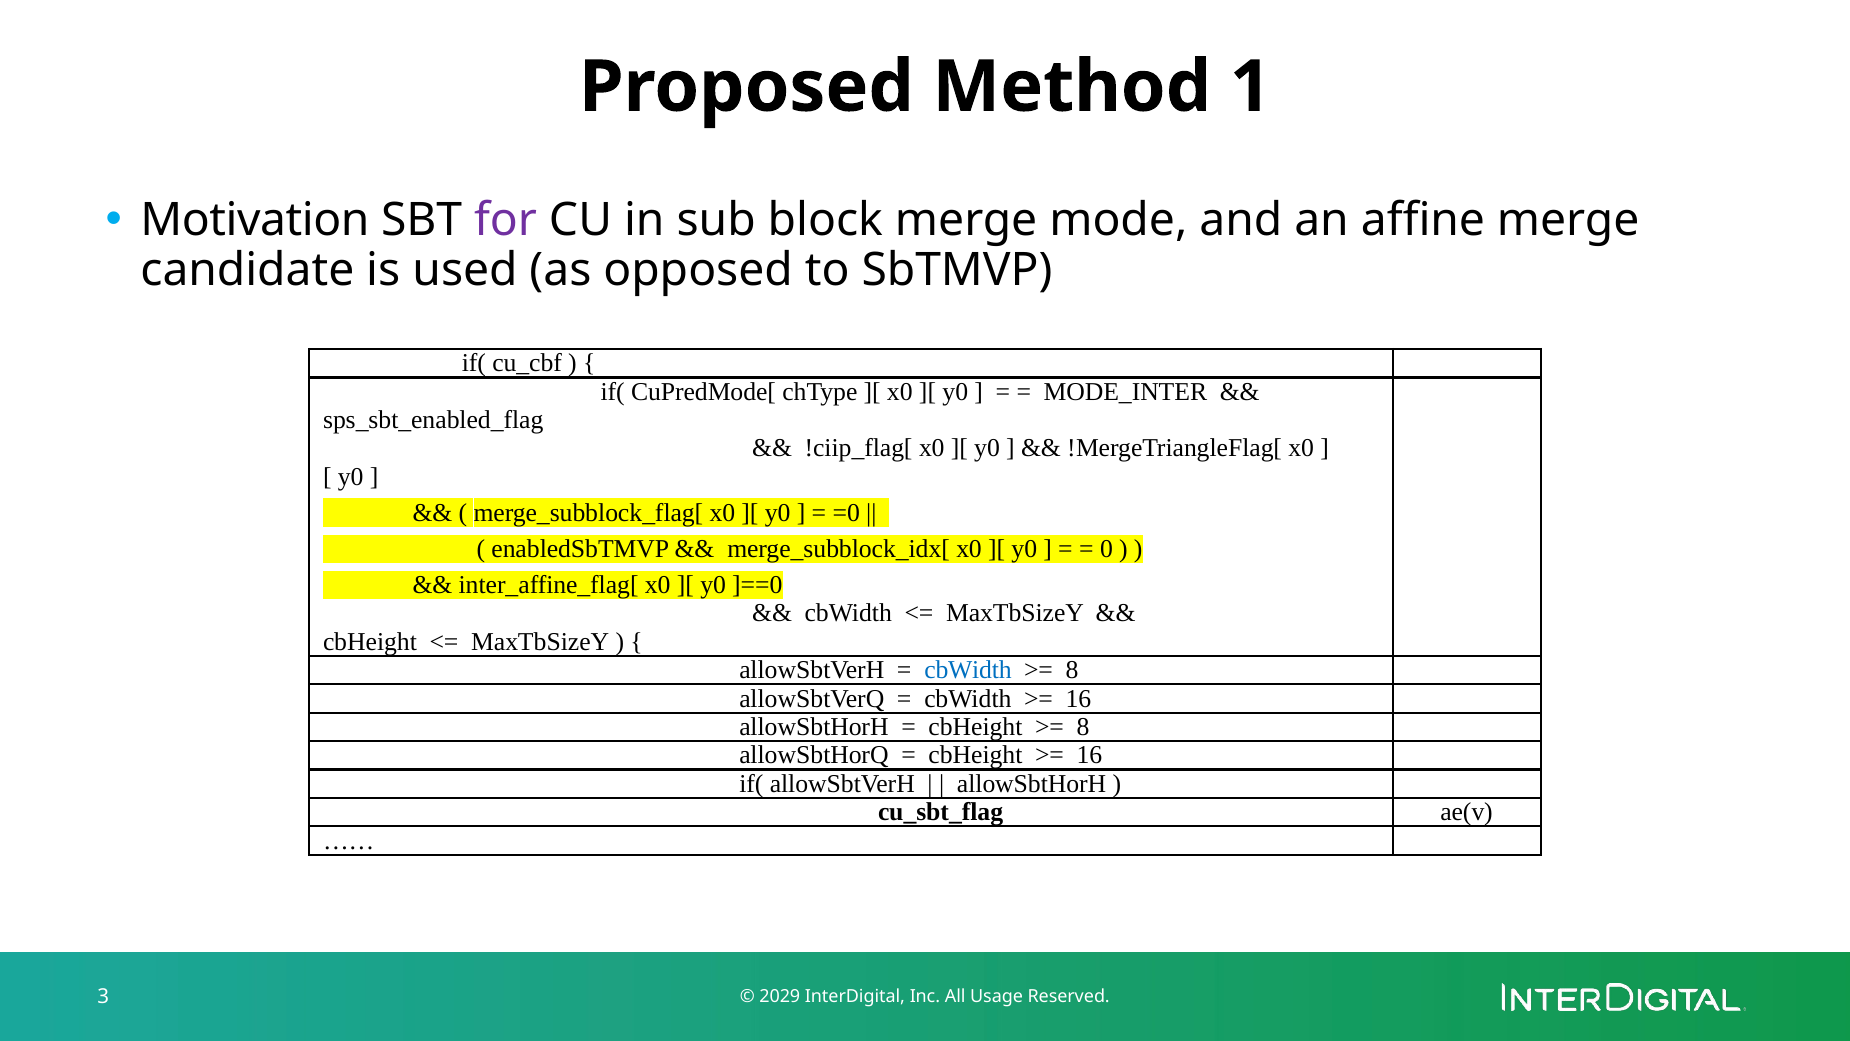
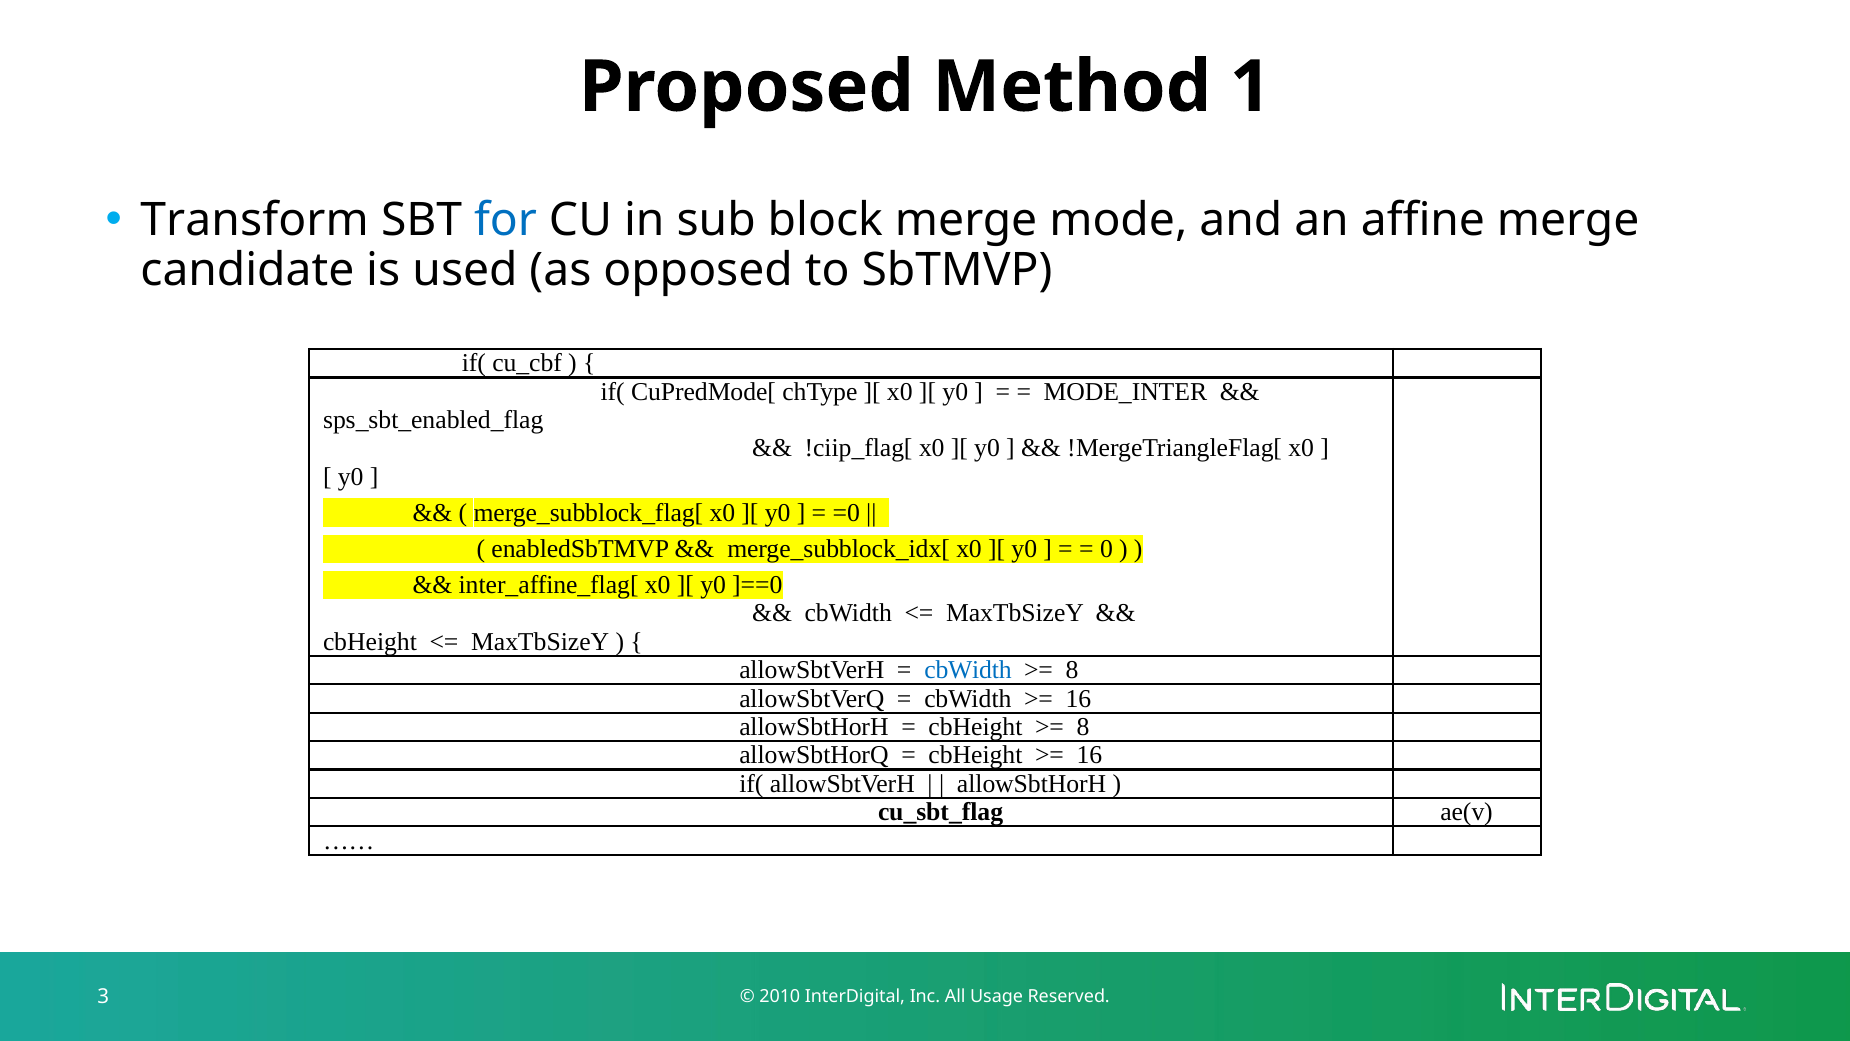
Motivation: Motivation -> Transform
for colour: purple -> blue
2029: 2029 -> 2010
